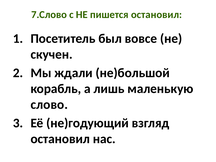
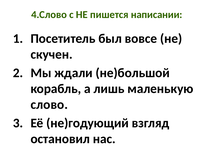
7.Слово: 7.Слово -> 4.Слово
пишется остановил: остановил -> написании
